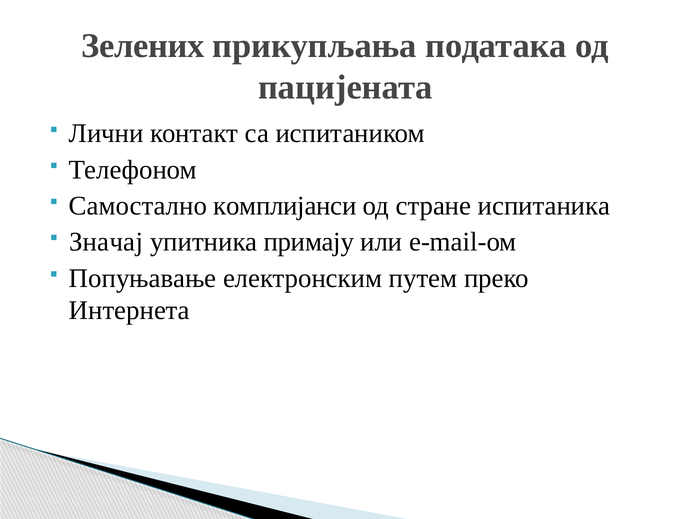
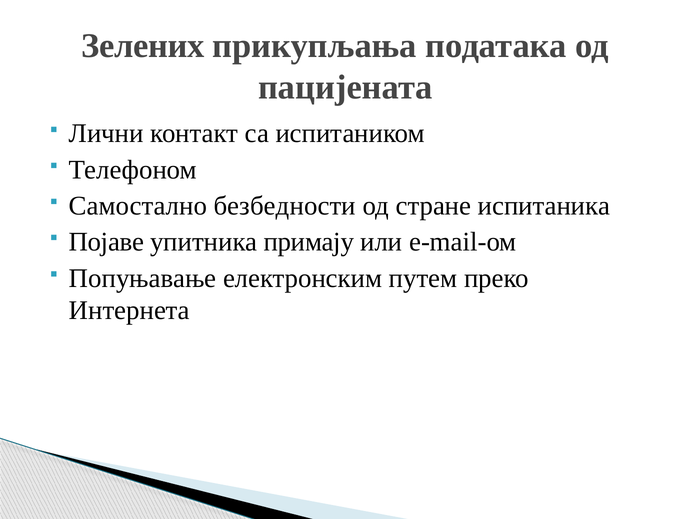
комплијанси: комплијанси -> безбедности
Значај: Значај -> Појаве
